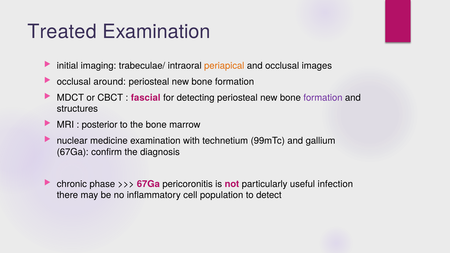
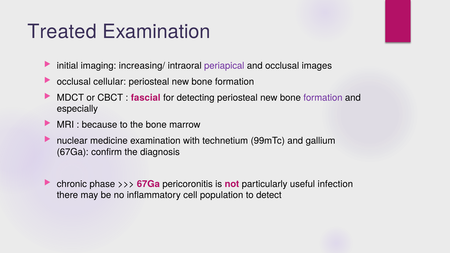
trabeculae/: trabeculae/ -> increasing/
periapical colour: orange -> purple
around: around -> cellular
structures: structures -> especially
posterior: posterior -> because
